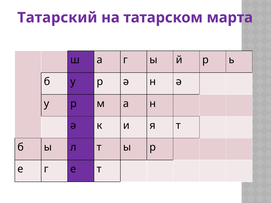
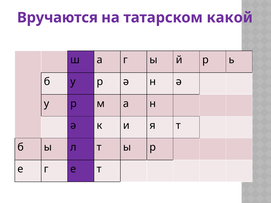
Татарский: Татарский -> Вручаются
марта: марта -> какой
